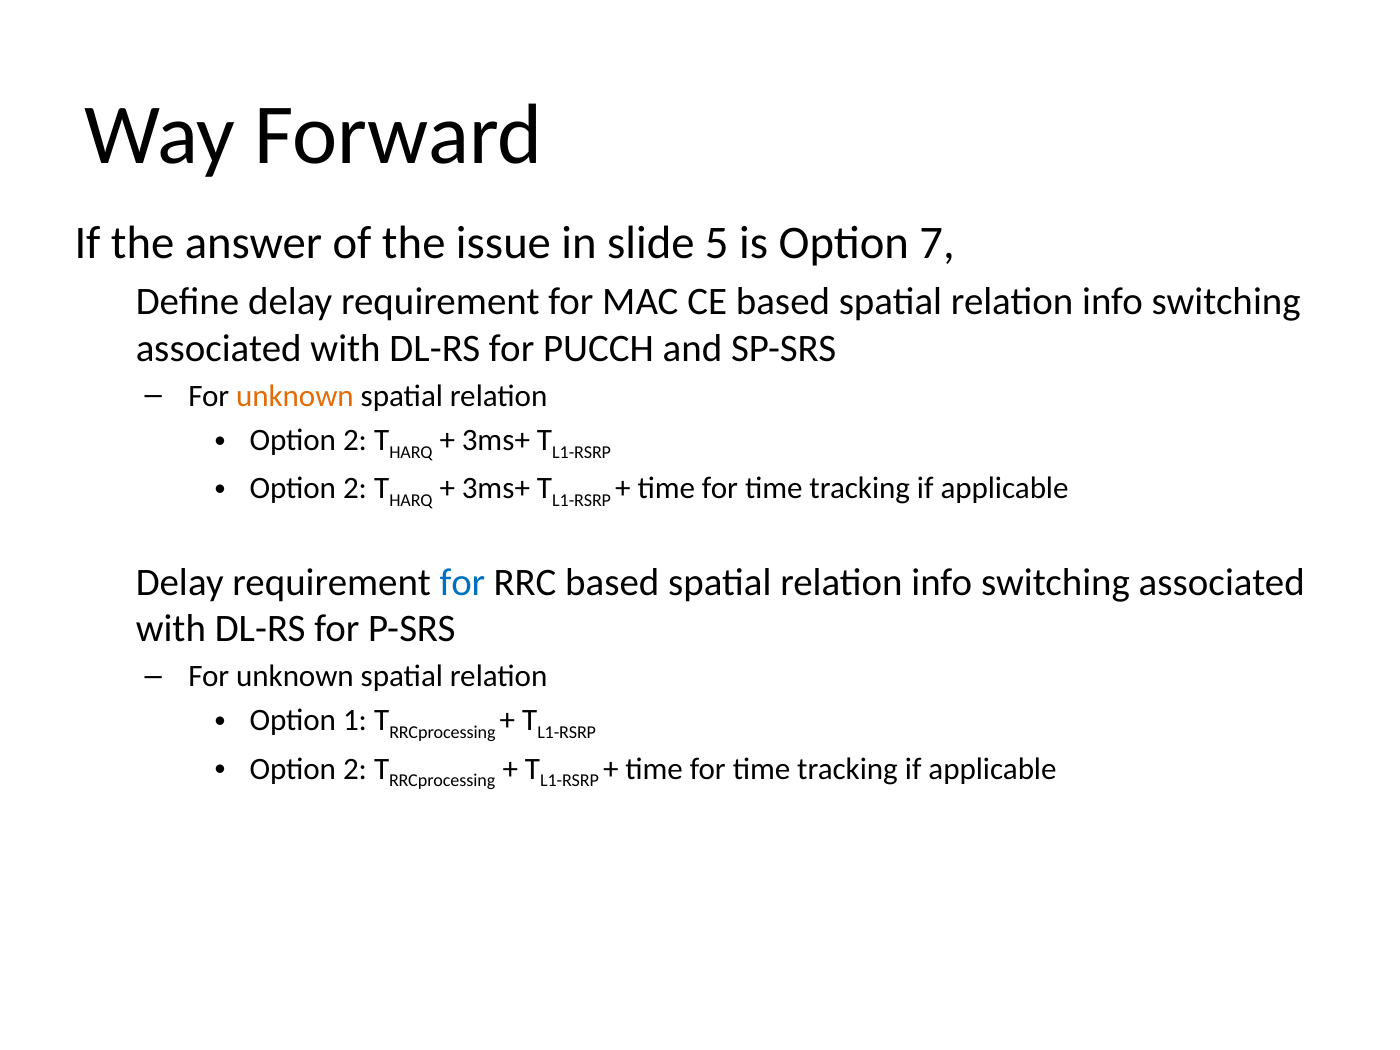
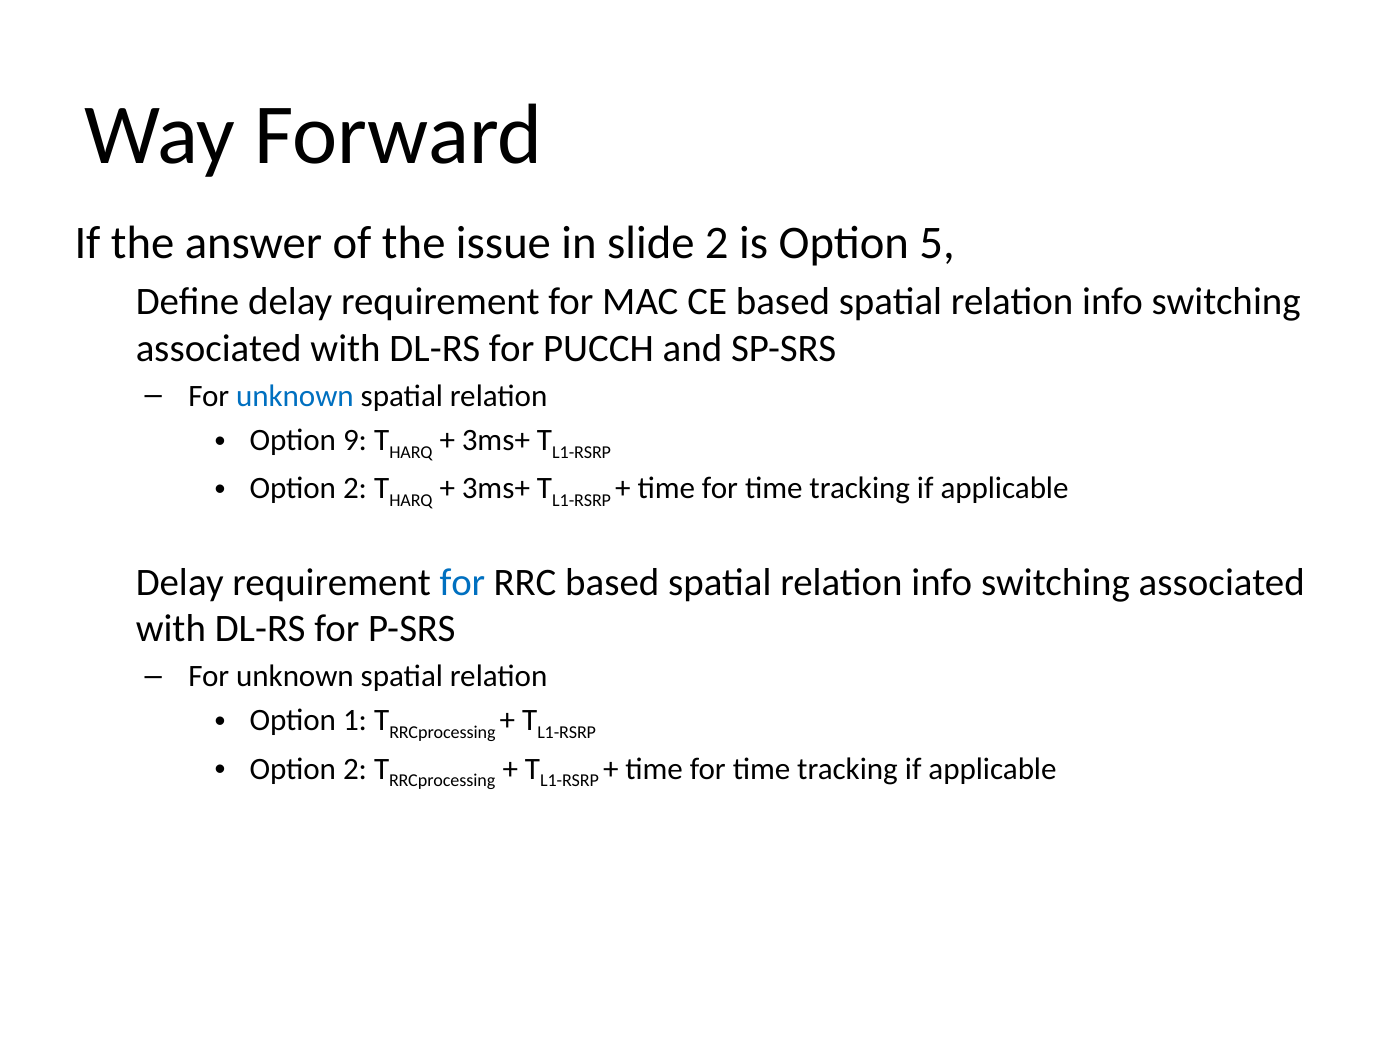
slide 5: 5 -> 2
7: 7 -> 5
unknown at (295, 396) colour: orange -> blue
2 at (355, 440): 2 -> 9
